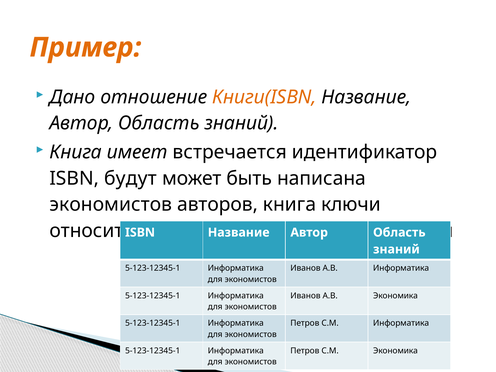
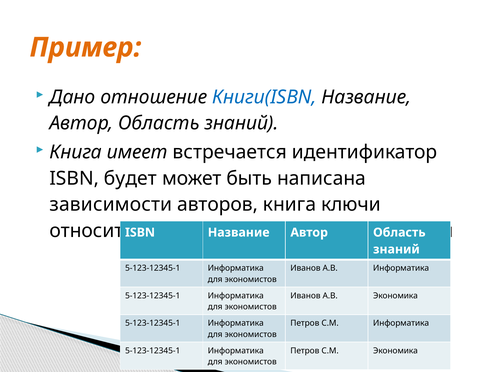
Книги(ISBN colour: orange -> blue
будут: будут -> будет
экономистов at (111, 205): экономистов -> зависимости
